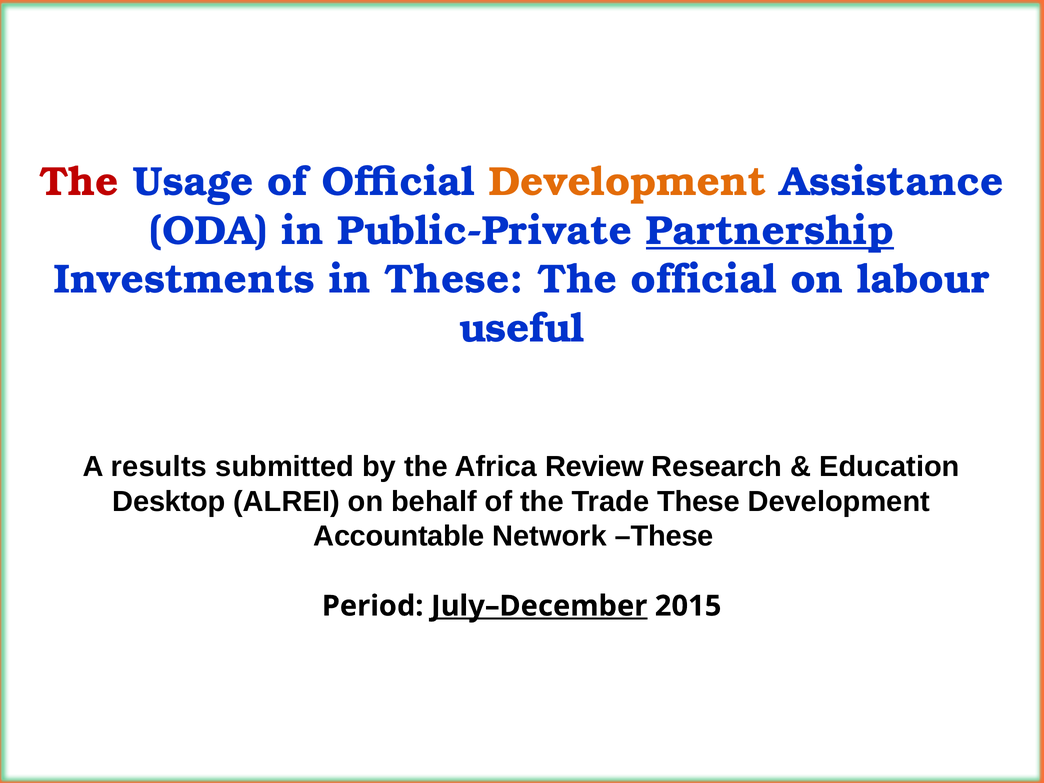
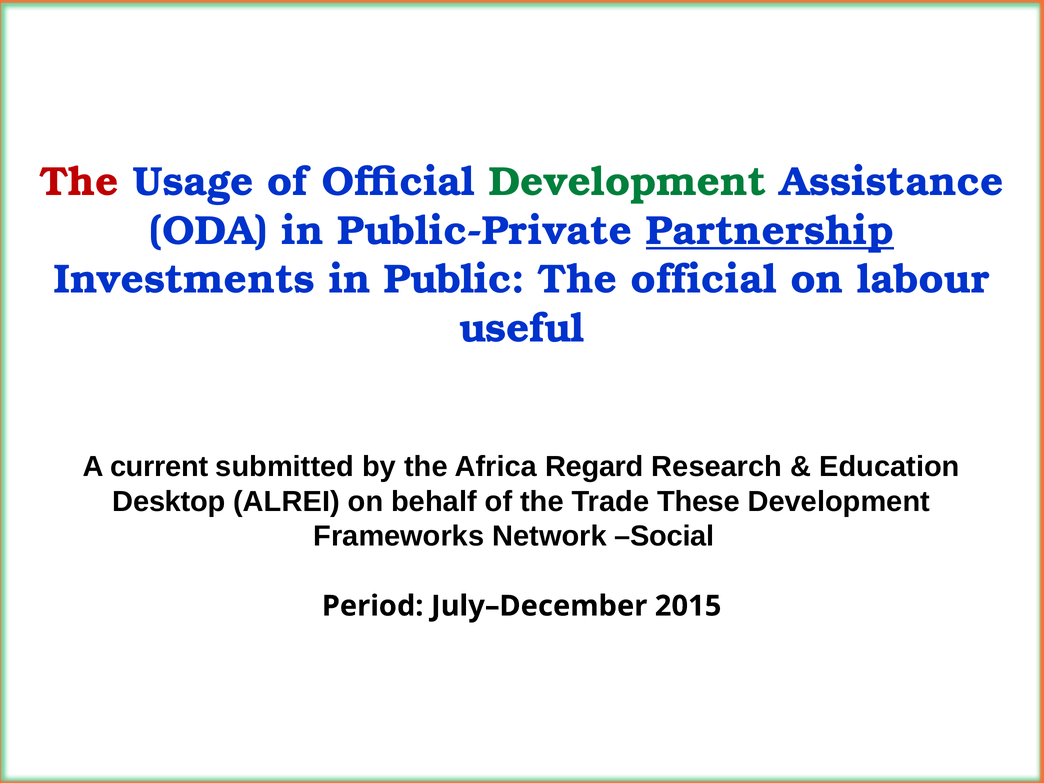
Development at (627, 182) colour: orange -> green
in These: These -> Public
results: results -> current
Review: Review -> Regard
Accountable: Accountable -> Frameworks
Network These: These -> Social
July–December underline: present -> none
